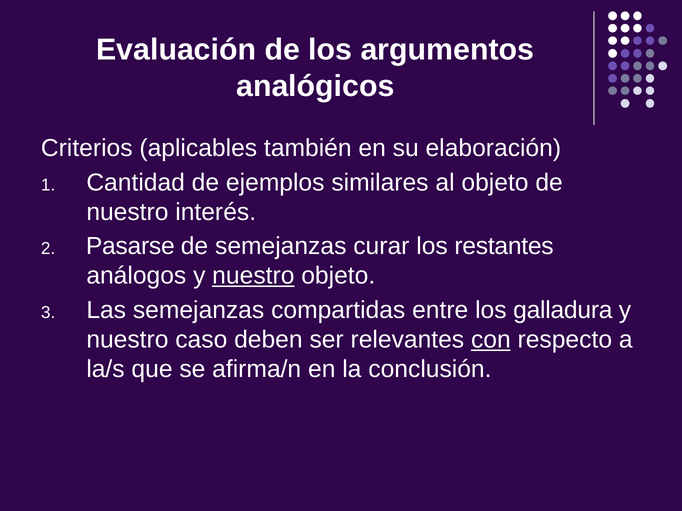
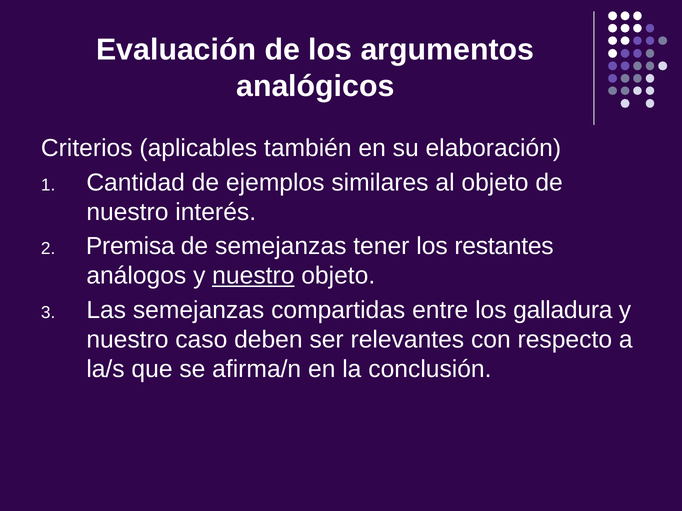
Pasarse: Pasarse -> Premisa
curar: curar -> tener
con underline: present -> none
